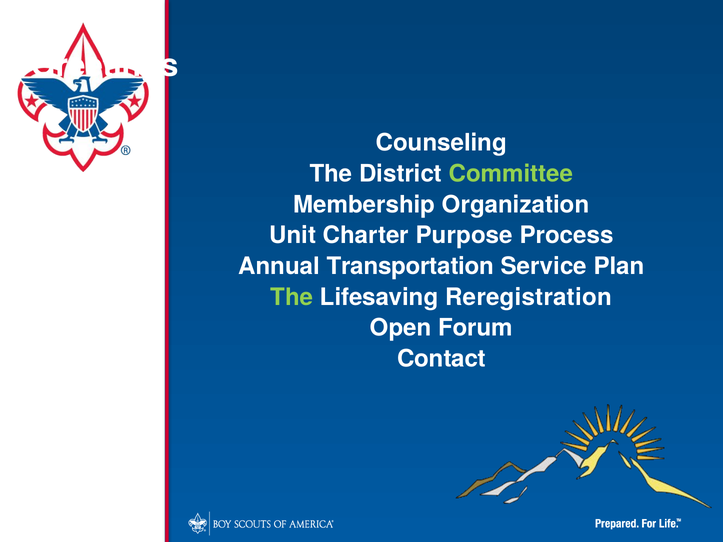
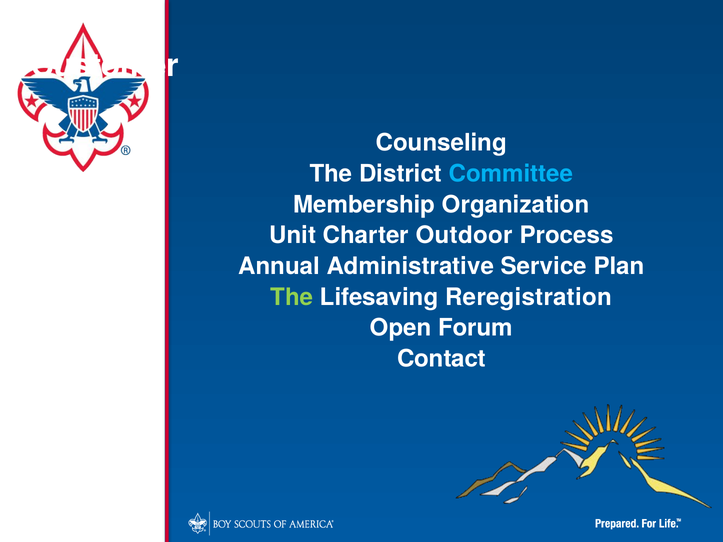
Greetings: Greetings -> Customer
Committee colour: light green -> light blue
Purpose: Purpose -> Outdoor
Transportation: Transportation -> Administrative
